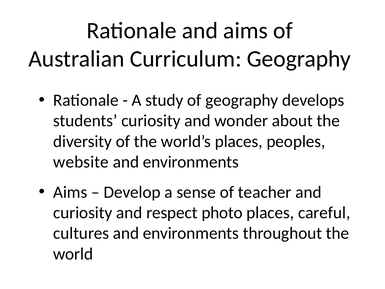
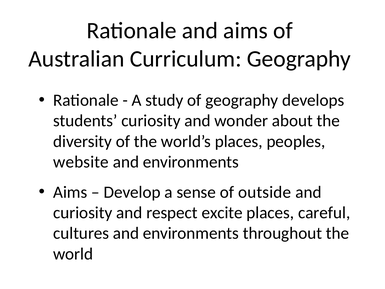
teacher: teacher -> outside
photo: photo -> excite
